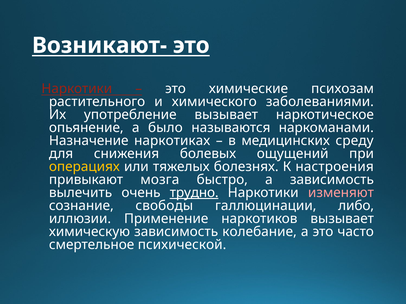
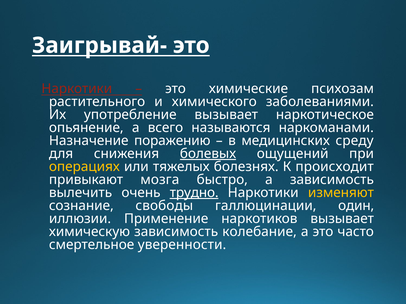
Возникают-: Возникают- -> Заигрывай-
было: было -> всего
наркотиках: наркотиках -> поражению
болевых underline: none -> present
настроения: настроения -> происходит
изменяют colour: pink -> yellow
либо: либо -> один
психической: психической -> уверенности
